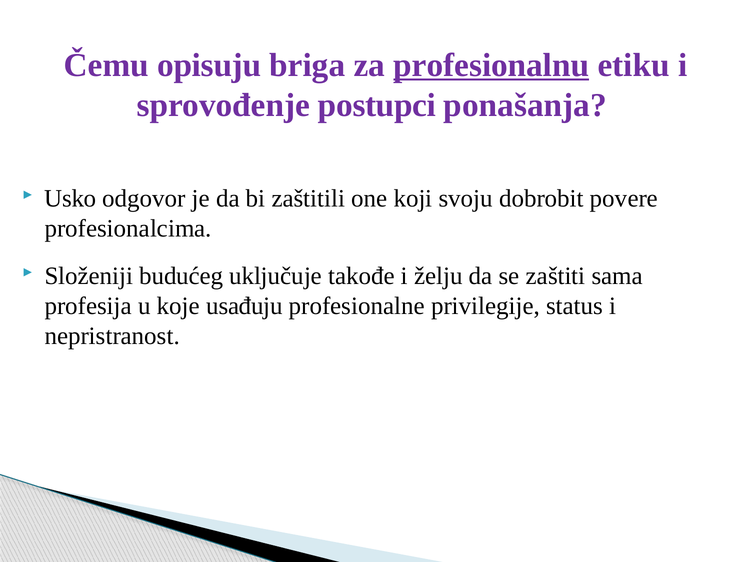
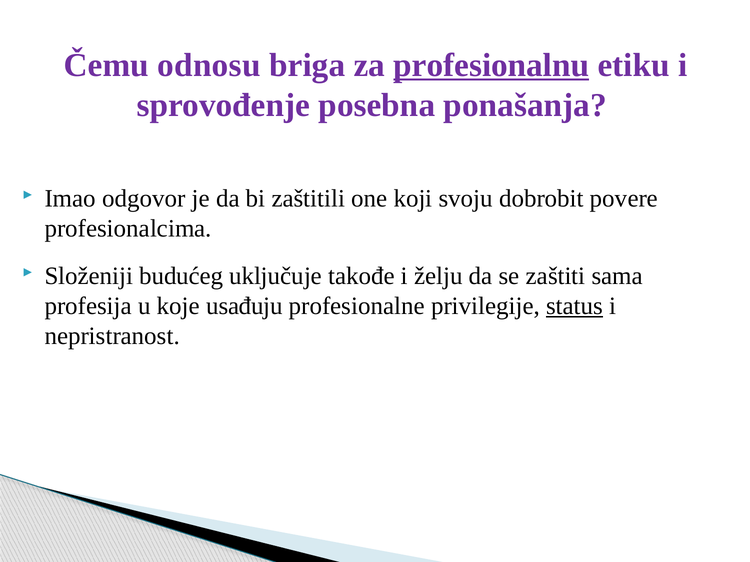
opisuju: opisuju -> odnosu
postupci: postupci -> posebna
Usko: Usko -> Imao
status underline: none -> present
